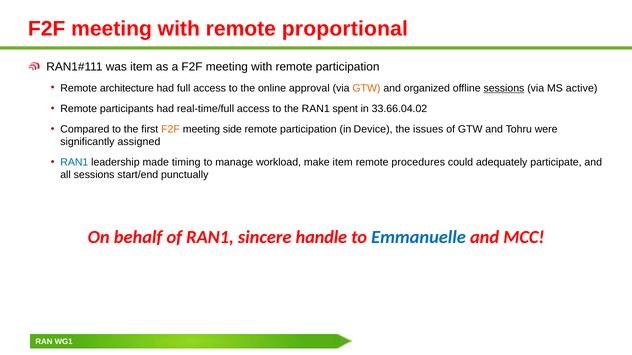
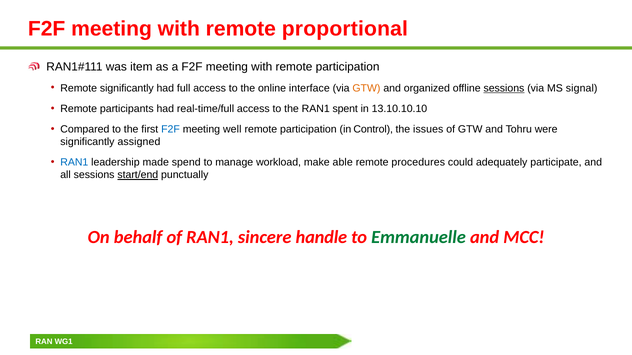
Remote architecture: architecture -> significantly
approval: approval -> interface
active: active -> signal
33.66.04.02: 33.66.04.02 -> 13.10.10.10
F2F at (170, 129) colour: orange -> blue
side: side -> well
Device: Device -> Control
timing: timing -> spend
make item: item -> able
start/end underline: none -> present
Emmanuelle colour: blue -> green
